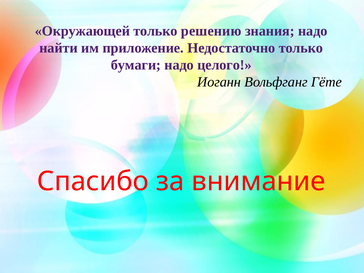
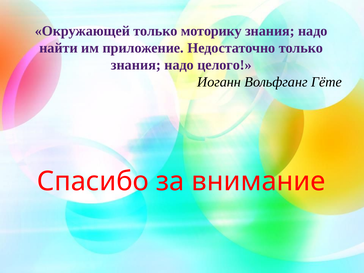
решению: решению -> моторику
бумаги at (136, 65): бумаги -> знания
